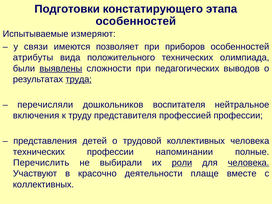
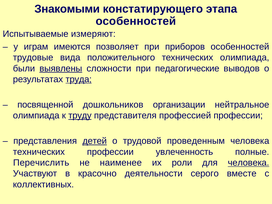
Подготовки: Подготовки -> Знакомыми
связи: связи -> играм
атрибуты: атрибуты -> трудовые
педагогических: педагогических -> педагогические
перечисляли: перечисляли -> посвященной
воспитателя: воспитателя -> организации
включения at (36, 116): включения -> олимпиада
труду underline: none -> present
детей underline: none -> present
трудовой коллективных: коллективных -> проведенным
напоминании: напоминании -> увлеченность
выбирали: выбирали -> наименее
роли underline: present -> none
плаще: плаще -> серого
